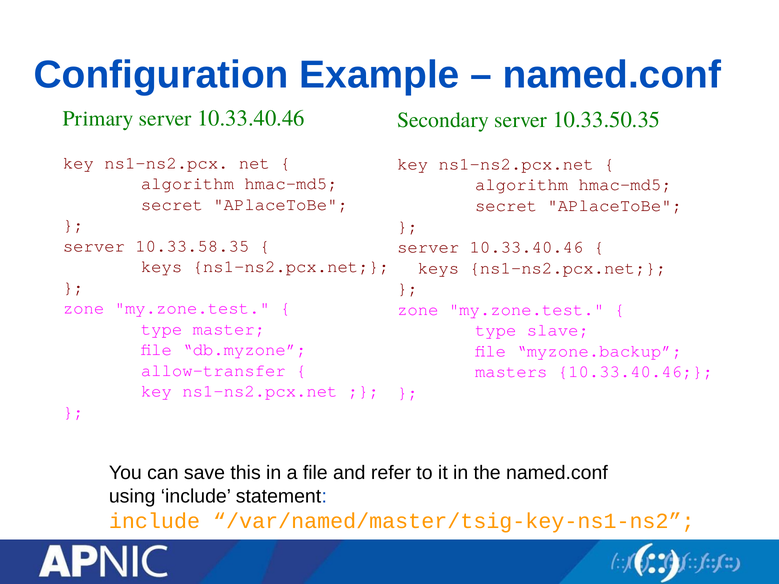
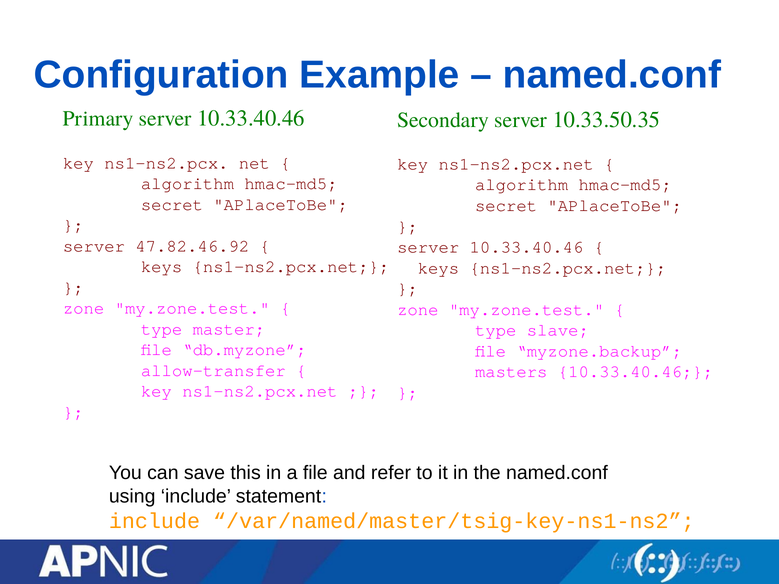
10.33.58.35: 10.33.58.35 -> 47.82.46.92
